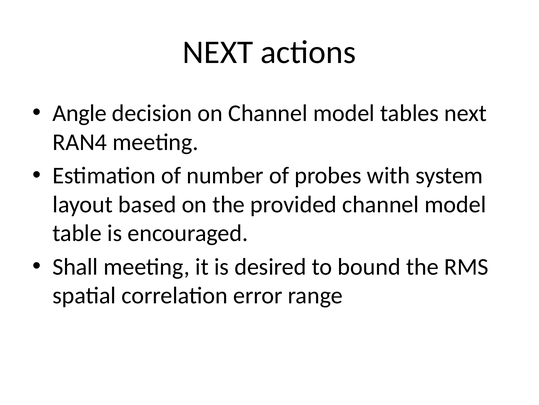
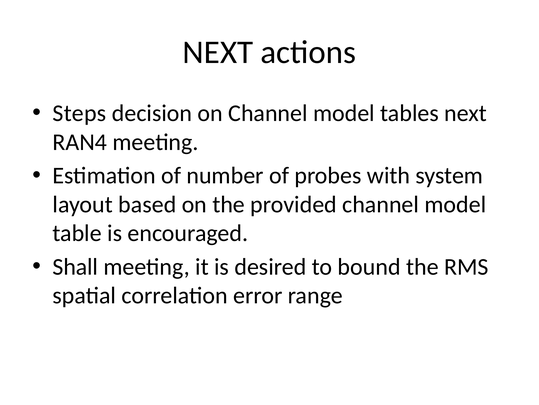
Angle: Angle -> Steps
